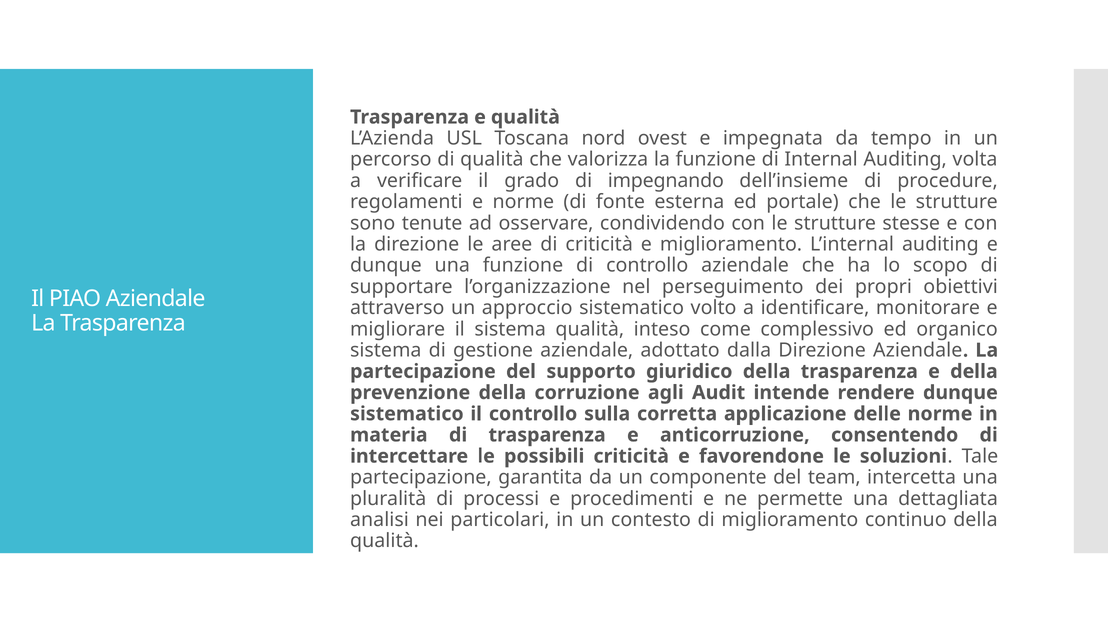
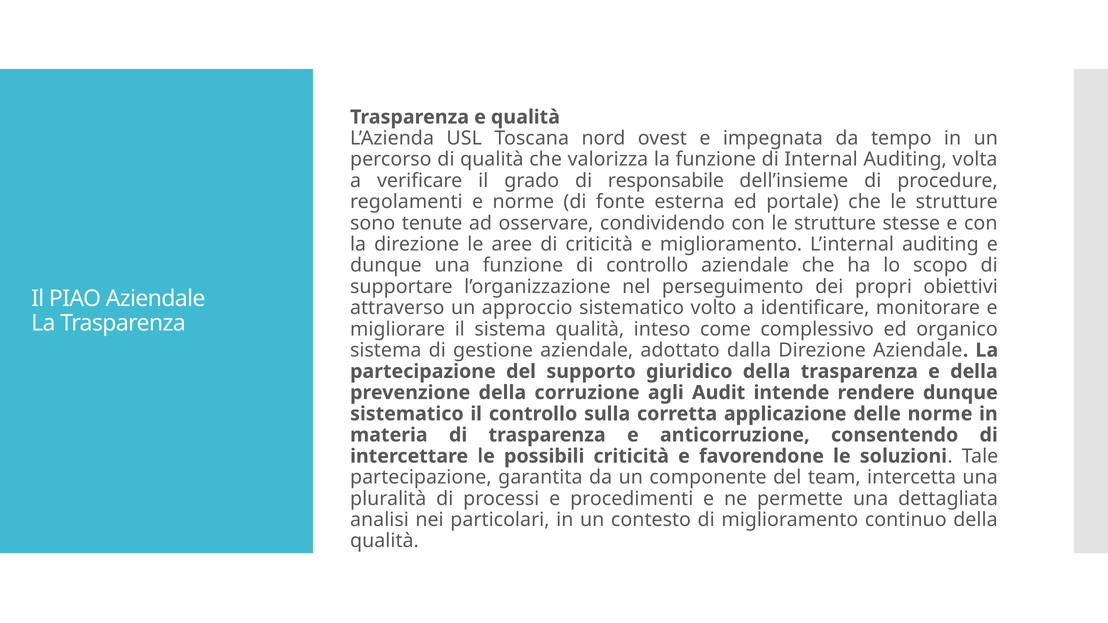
impegnando: impegnando -> responsabile
